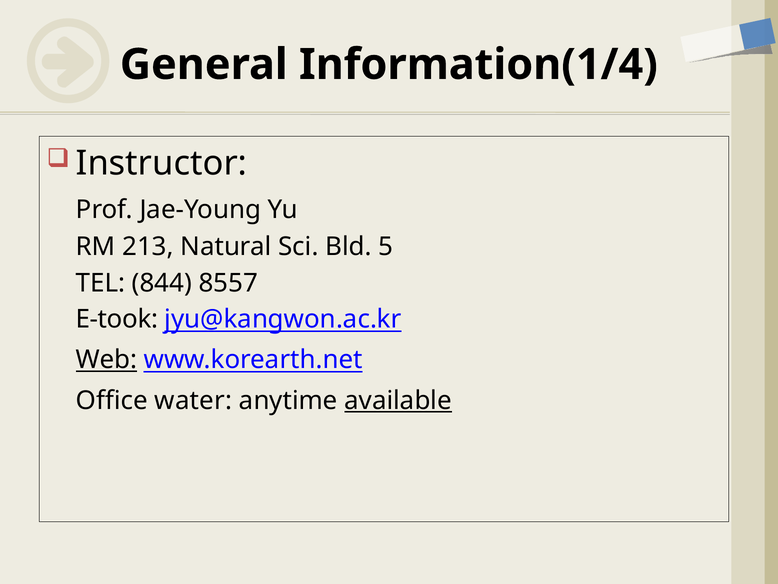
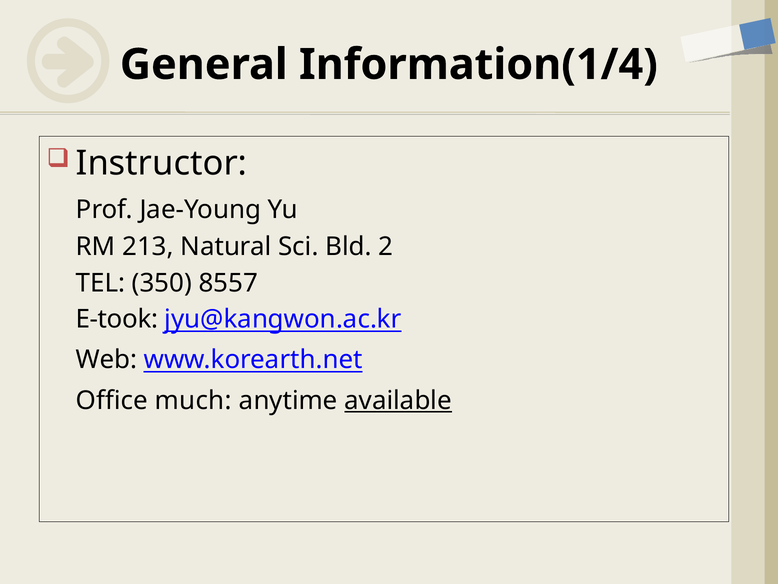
5: 5 -> 2
844: 844 -> 350
Web underline: present -> none
water: water -> much
